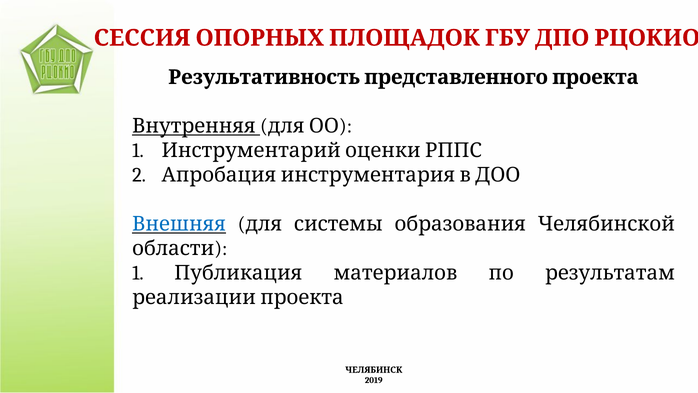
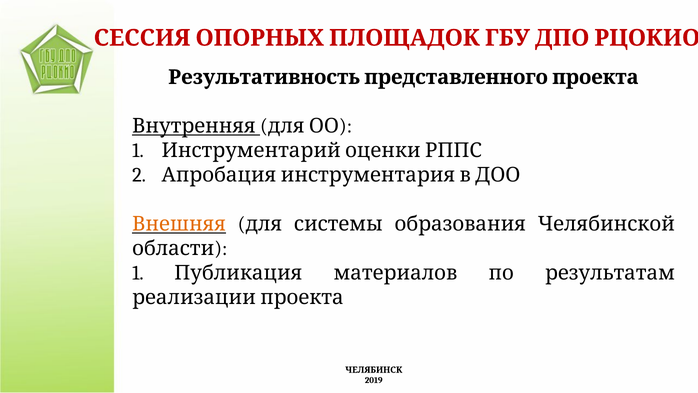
Внешняя colour: blue -> orange
